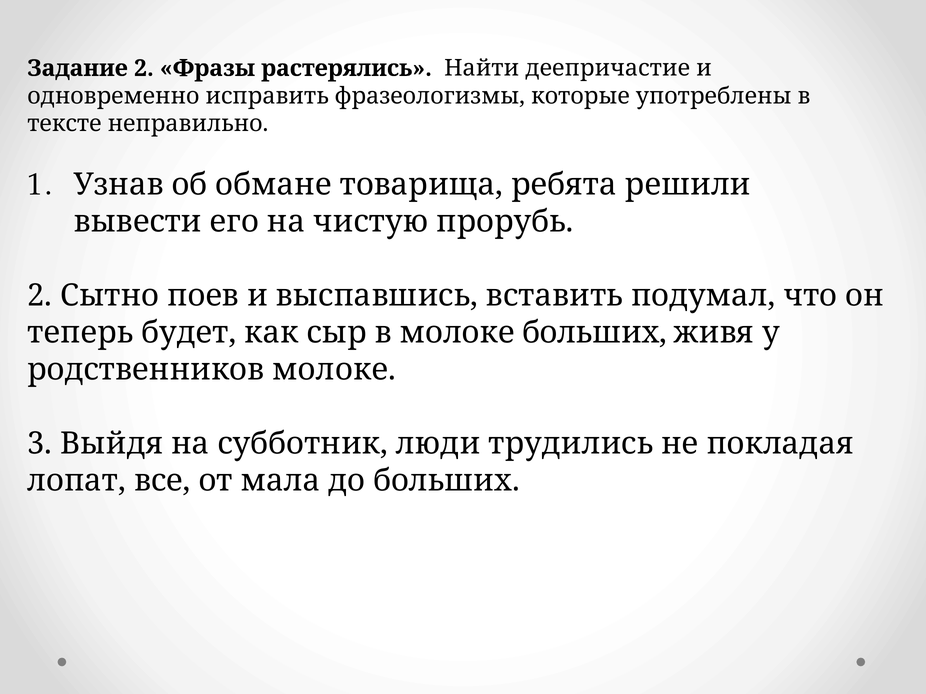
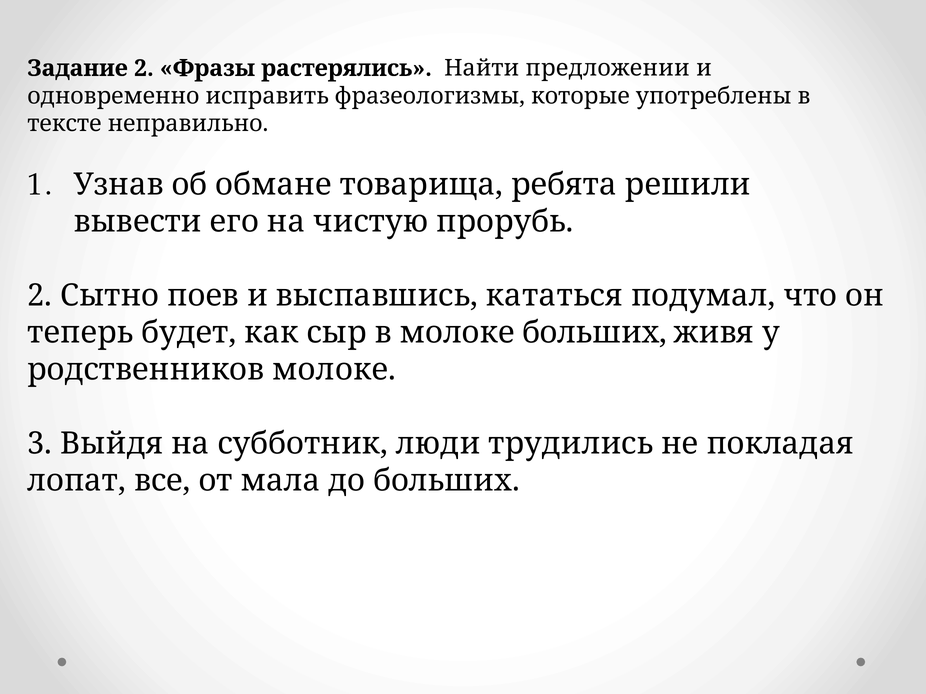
деепричастие: деепричастие -> предложении
вставить: вставить -> кататься
